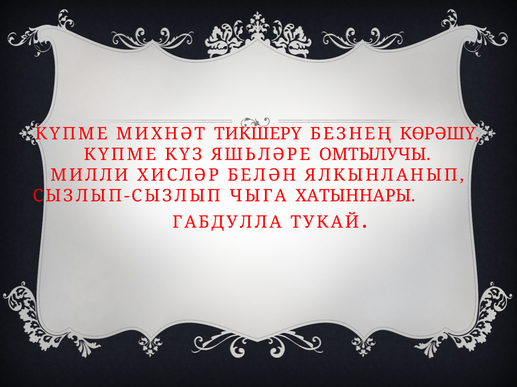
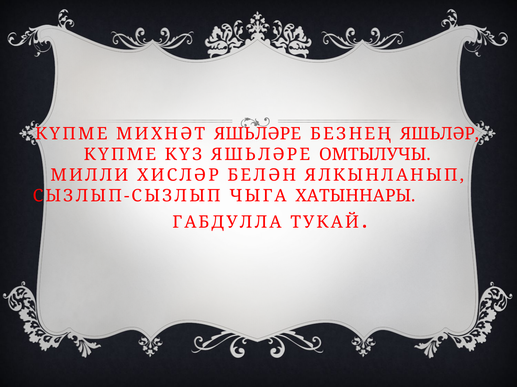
МИХНӘТ ТИКШЕРҮ: ТИКШЕРҮ -> ЯШЬЛӘРЕ
КӨРӘШҮ: КӨРӘШҮ -> ЯШЬЛӘР
